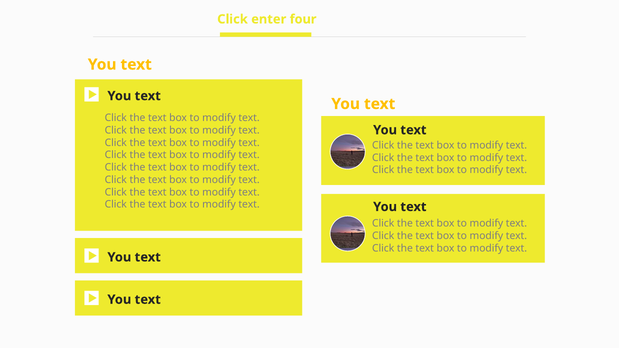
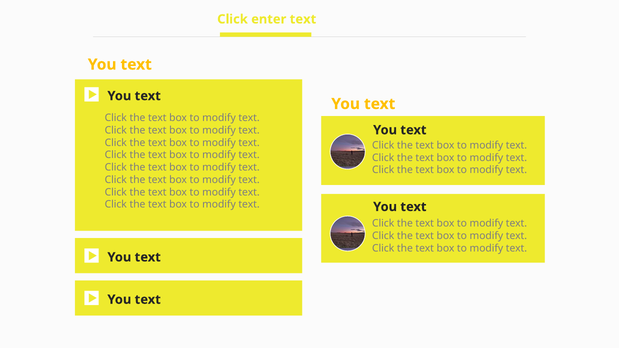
enter four: four -> text
